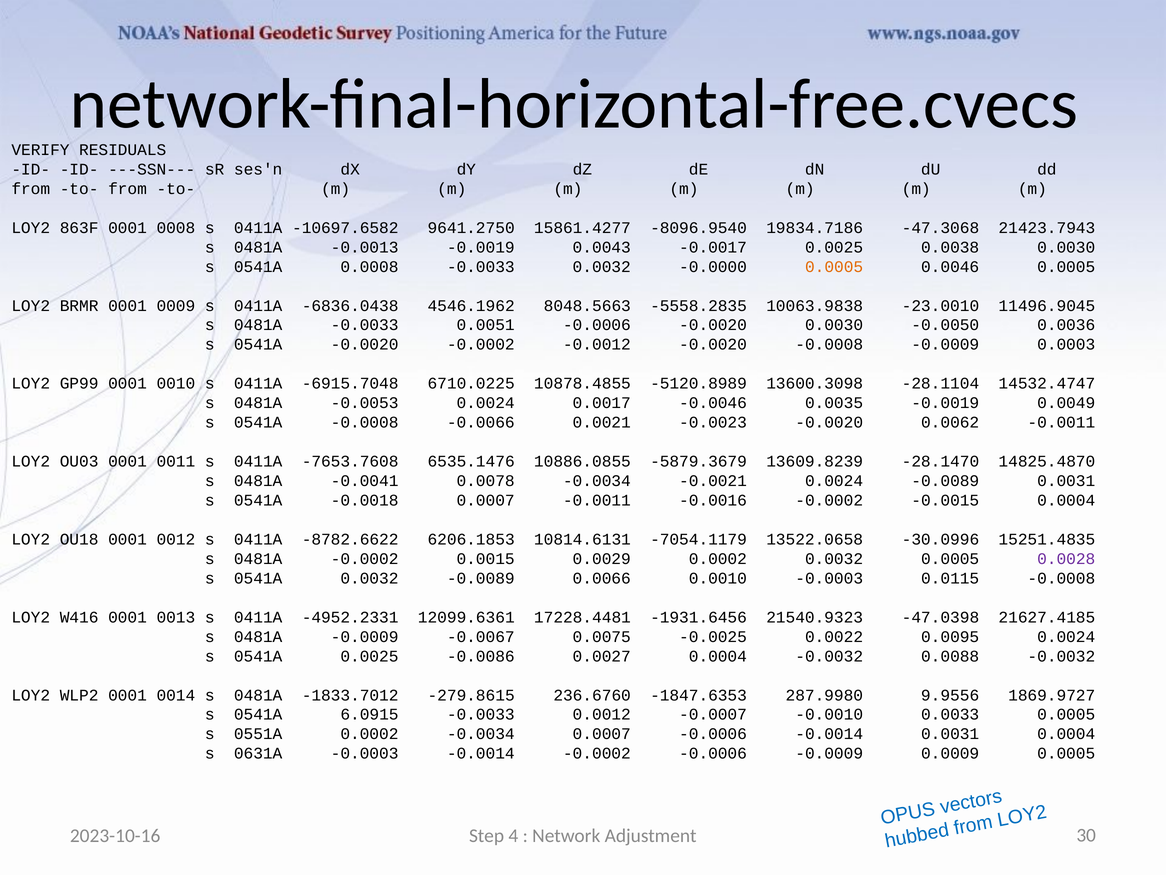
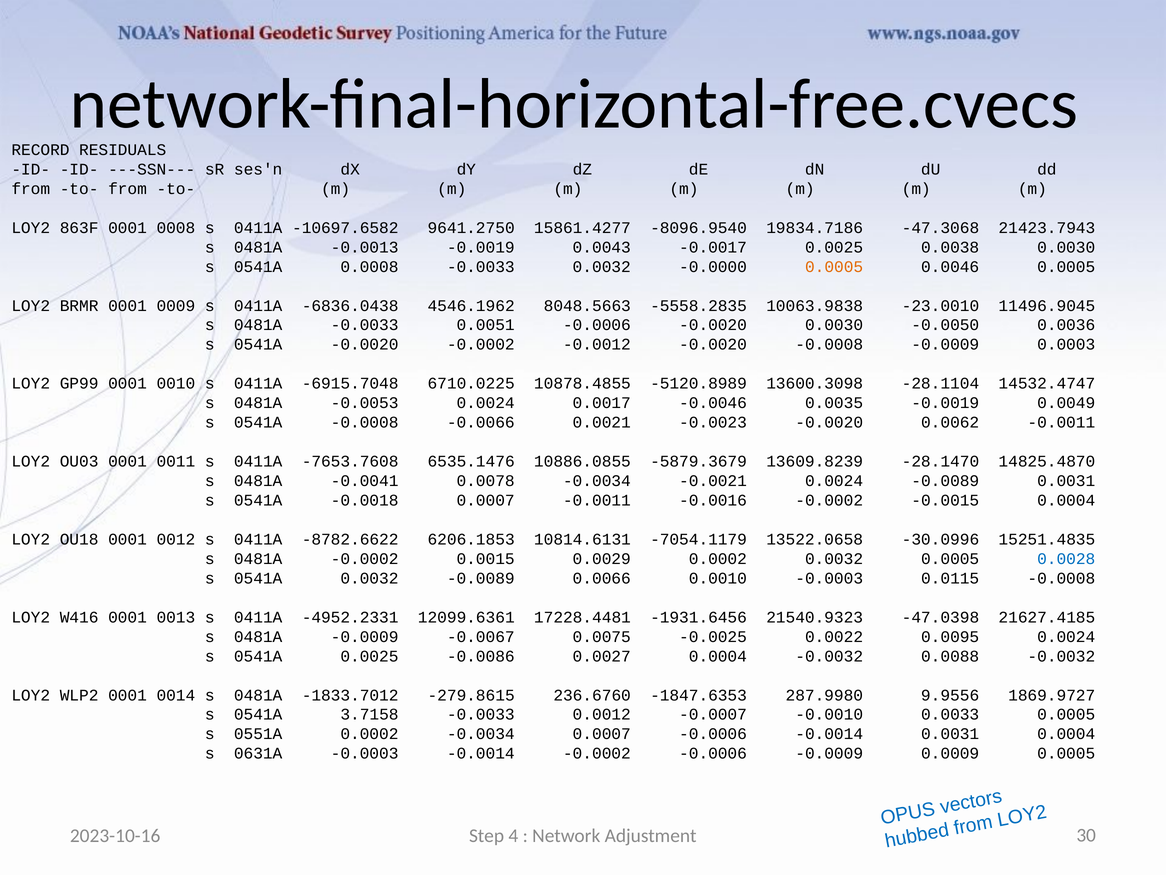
VERIFY: VERIFY -> RECORD
0.0028 colour: purple -> blue
6.0915: 6.0915 -> 3.7158
